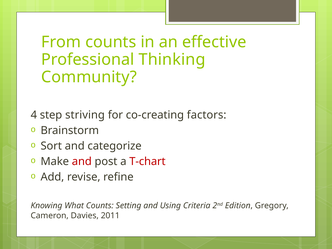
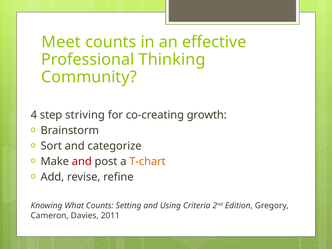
From: From -> Meet
factors: factors -> growth
T-chart colour: red -> orange
